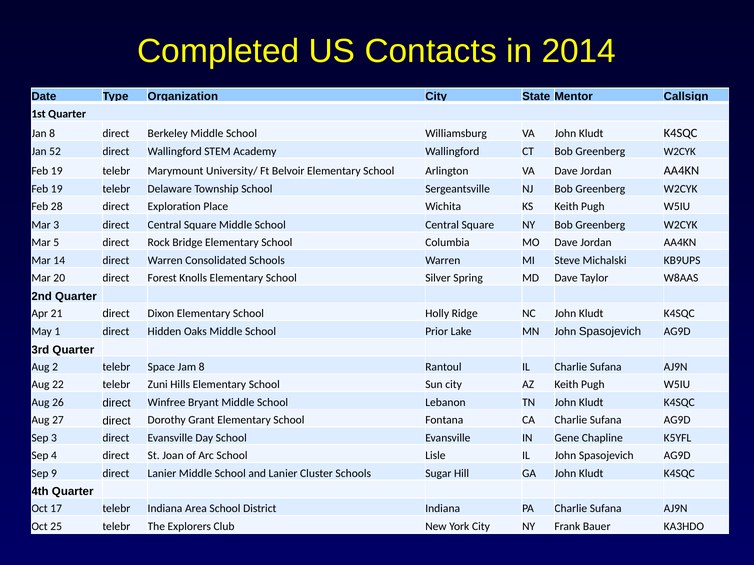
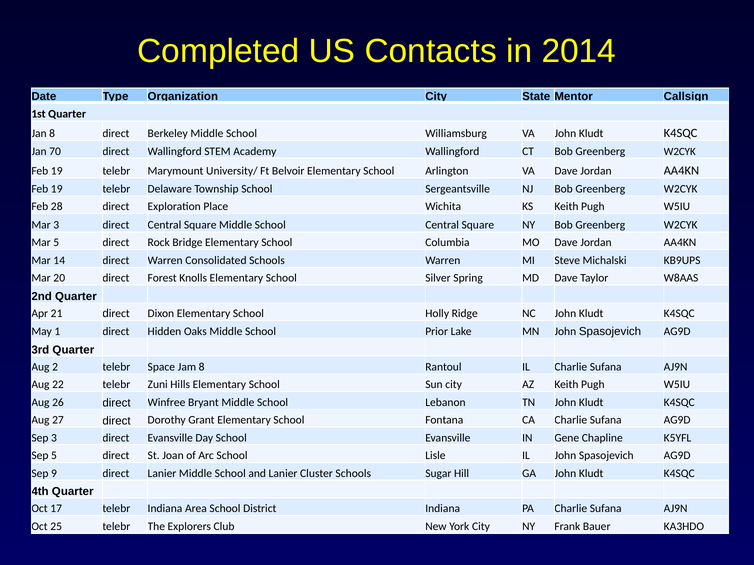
52: 52 -> 70
Sep 4: 4 -> 5
